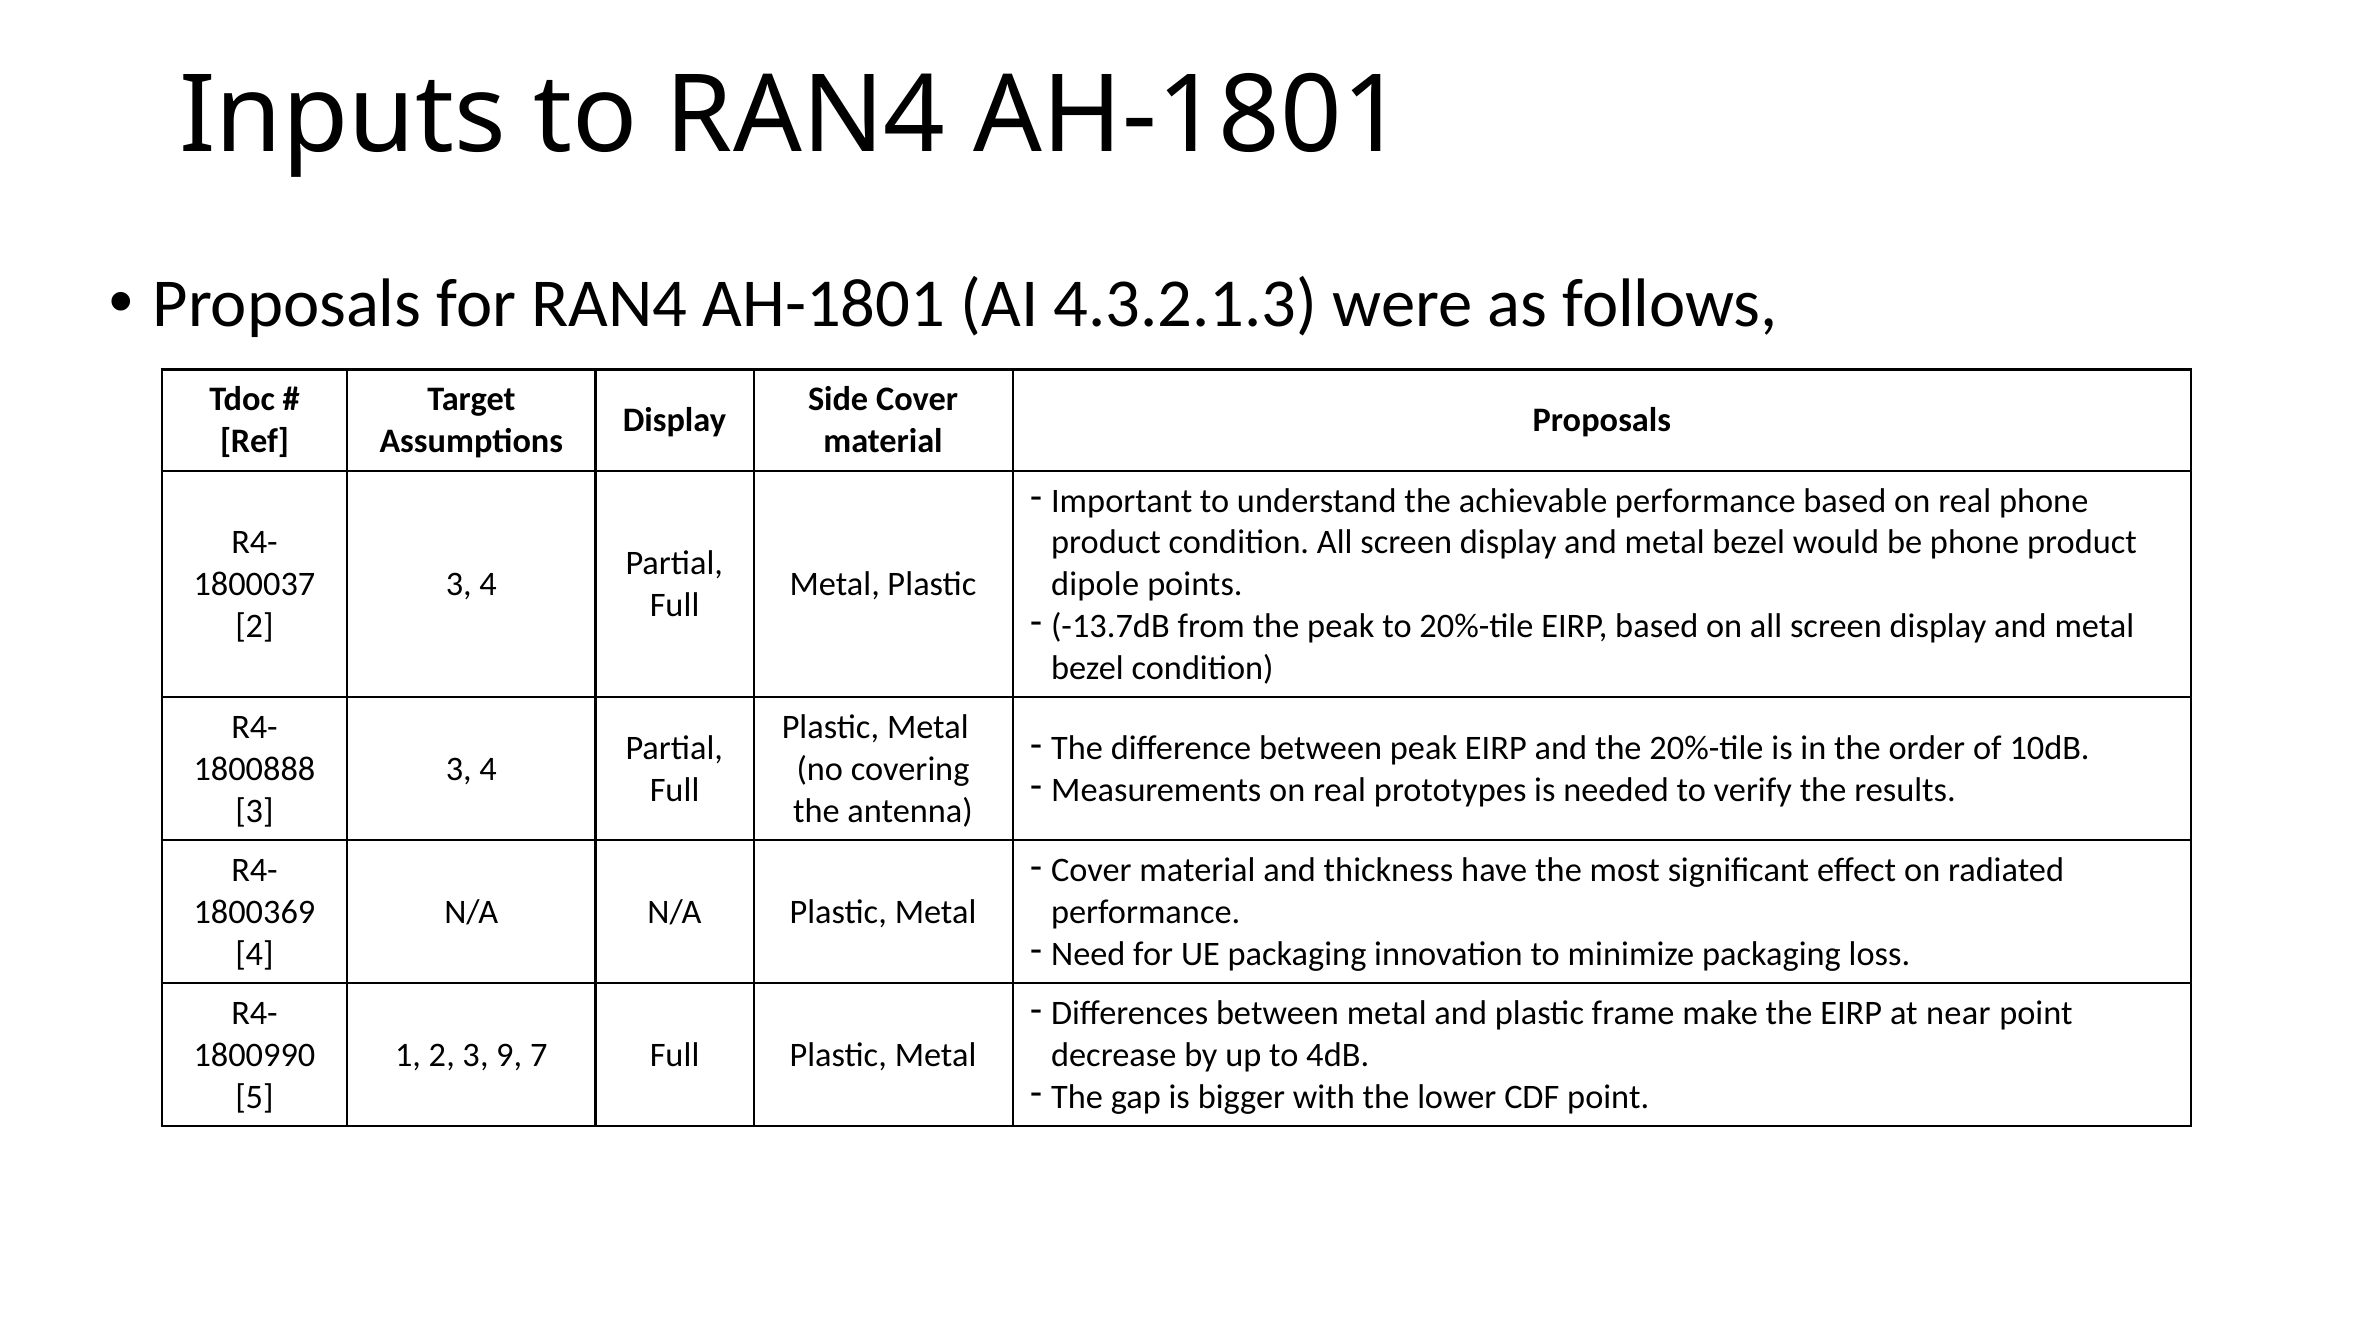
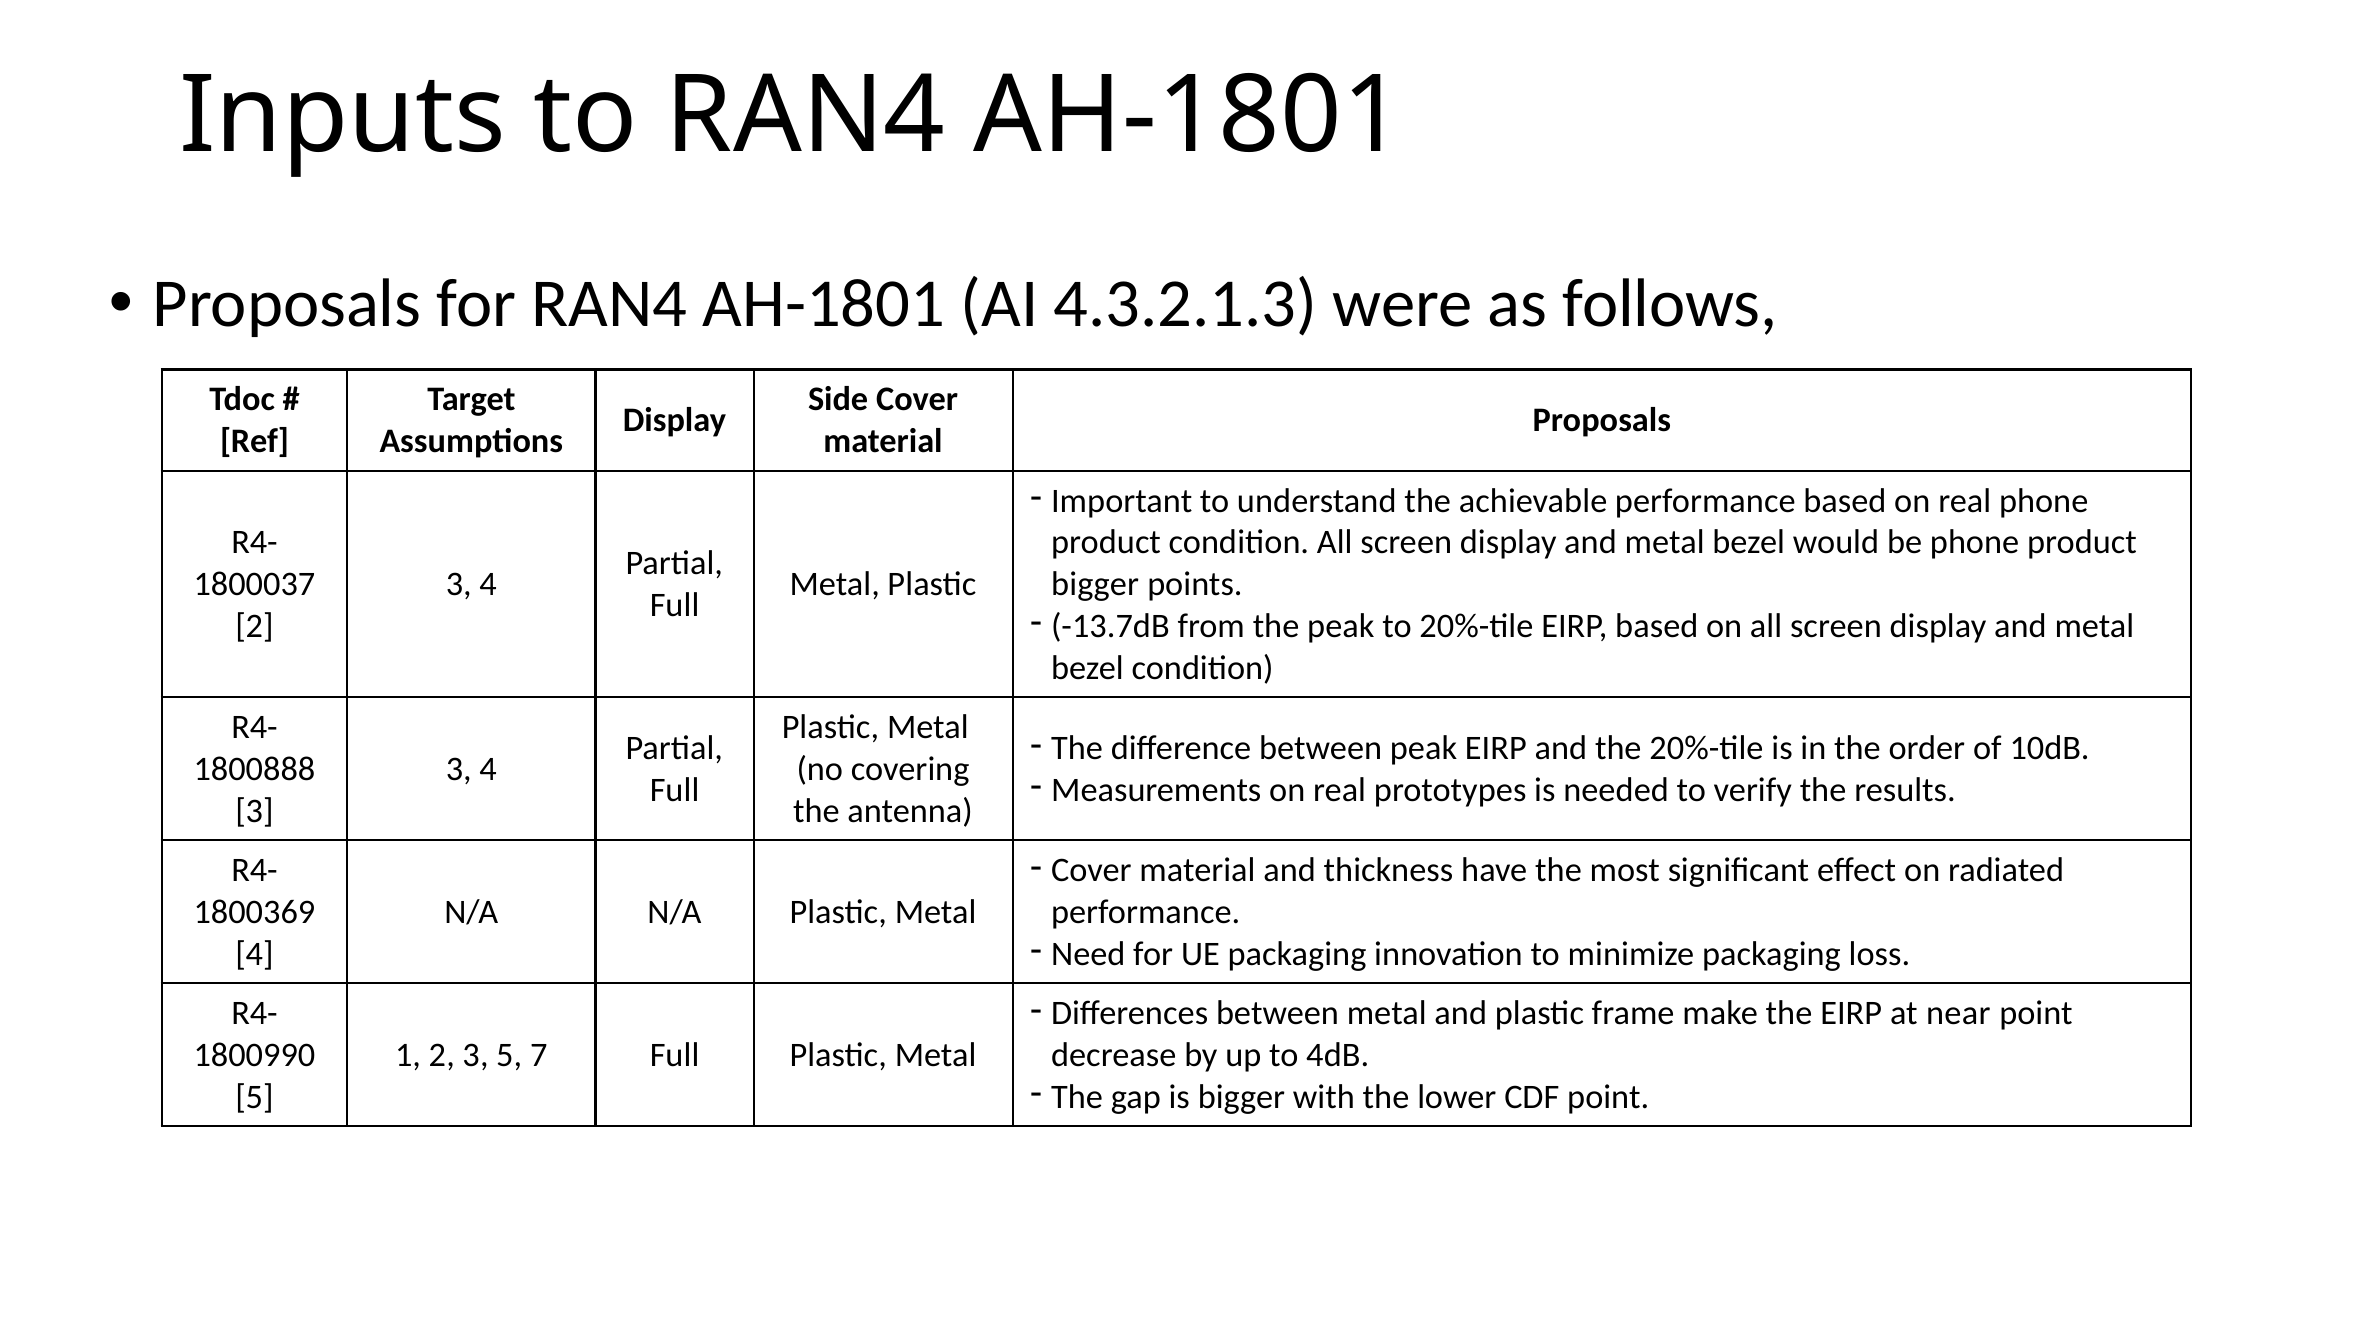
dipole at (1095, 584): dipole -> bigger
3 9: 9 -> 5
